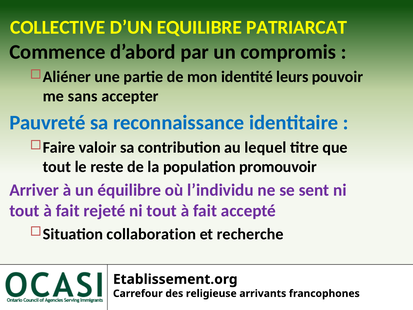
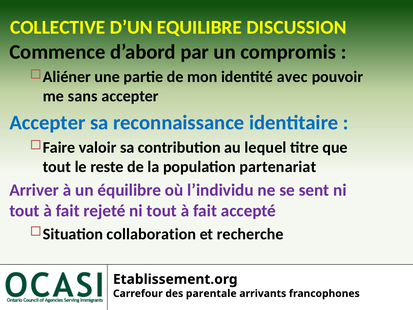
PATRIARCAT: PATRIARCAT -> DISCUSSION
leurs: leurs -> avec
Pauvreté at (47, 123): Pauvreté -> Accepter
promouvoir: promouvoir -> partenariat
religieuse: religieuse -> parentale
